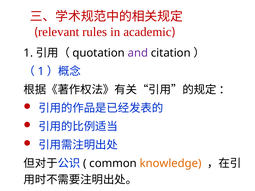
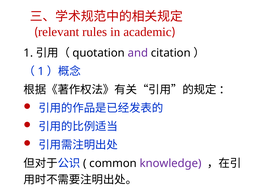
knowledge colour: orange -> purple
